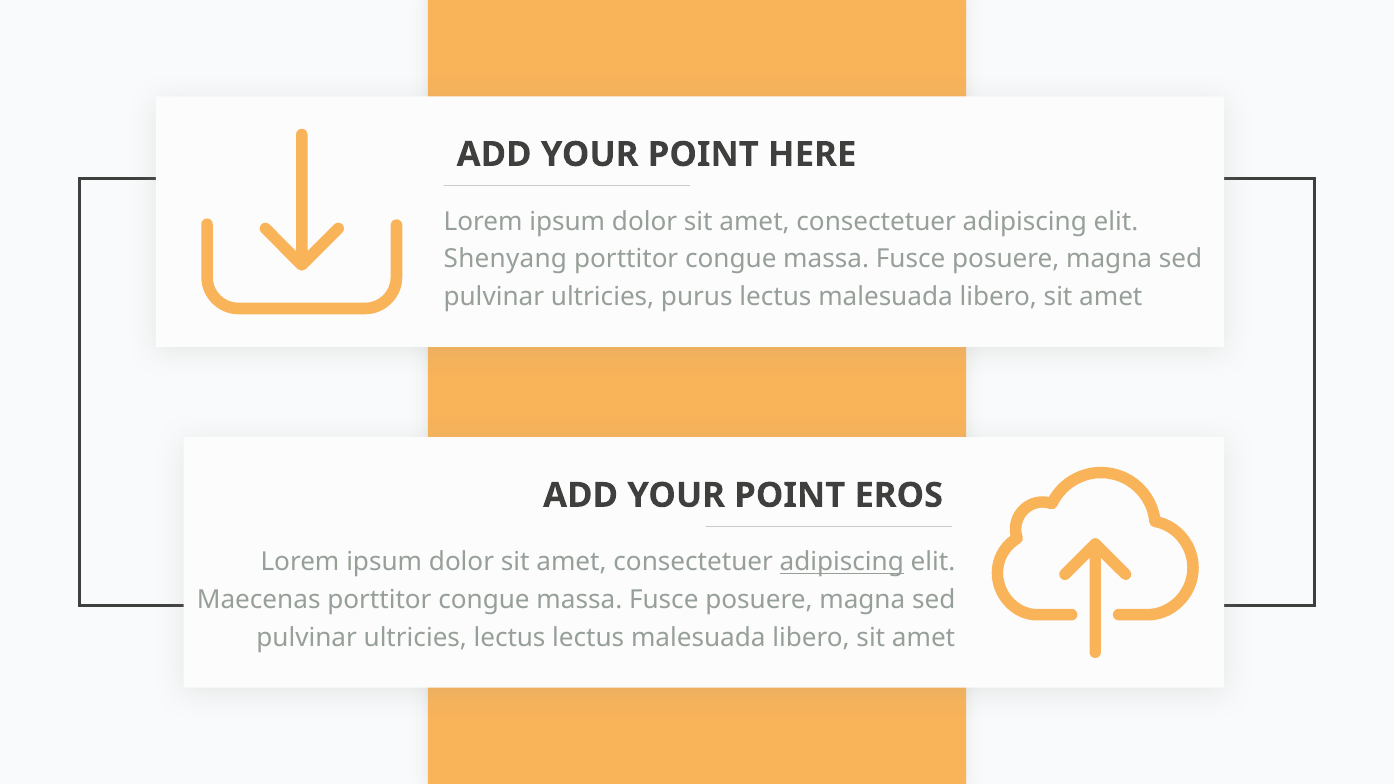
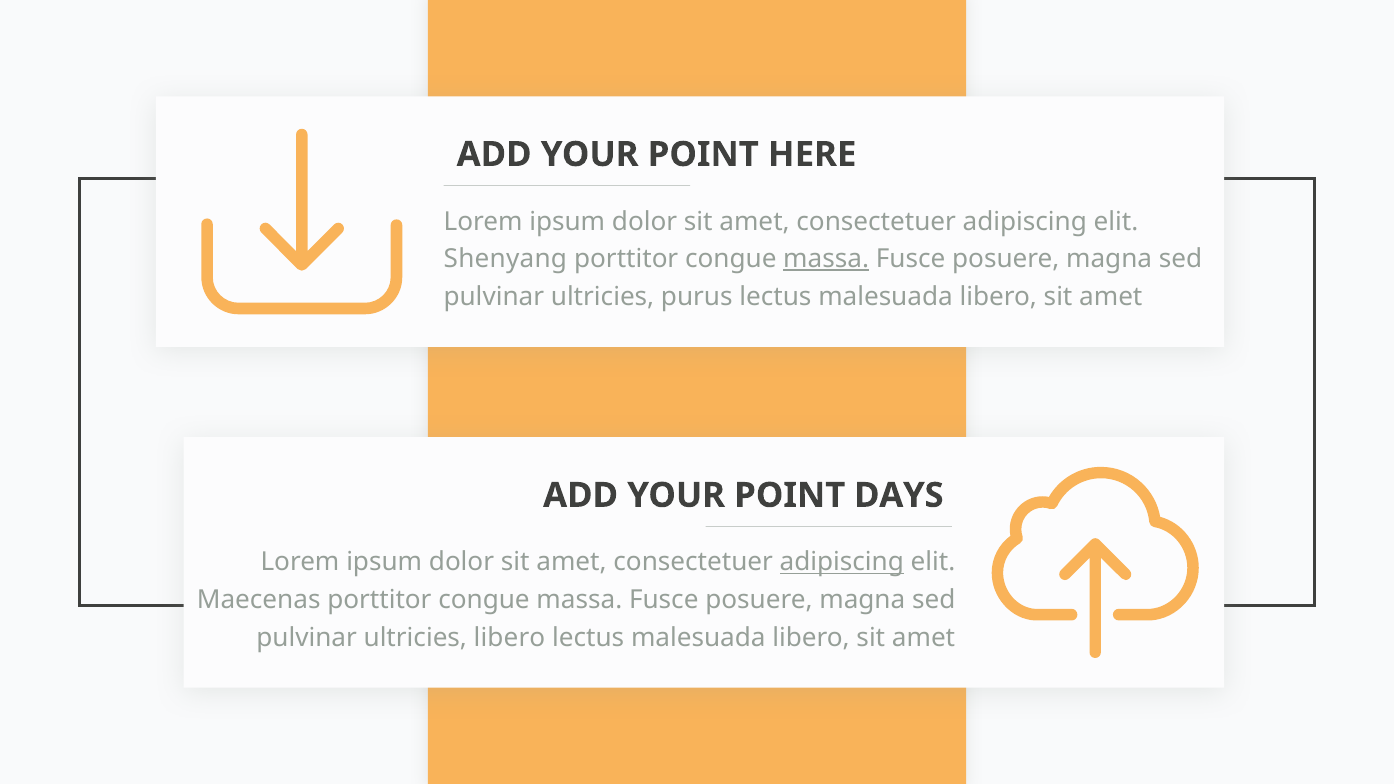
massa at (826, 259) underline: none -> present
EROS: EROS -> DAYS
ultricies lectus: lectus -> libero
